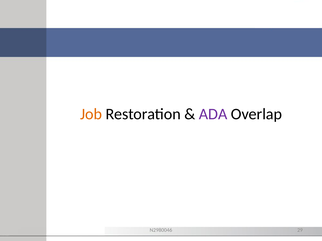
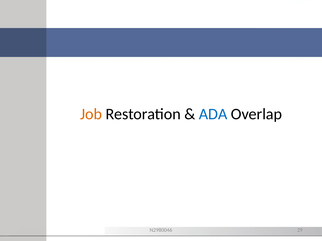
ADA colour: purple -> blue
